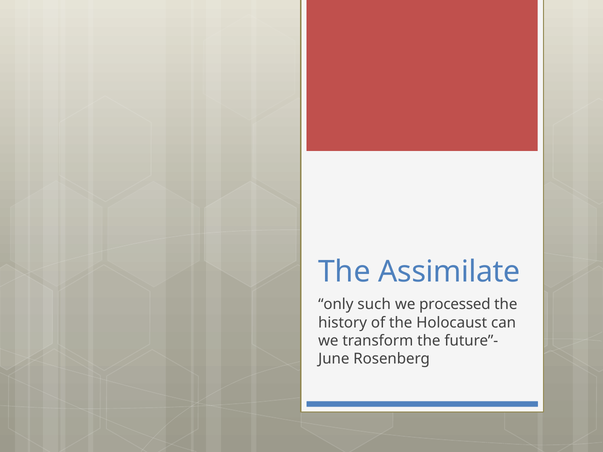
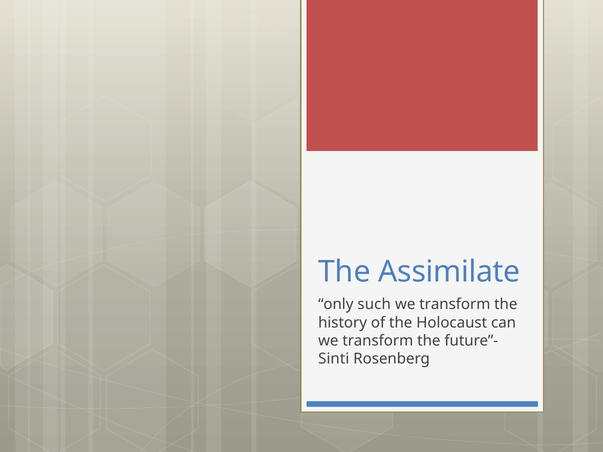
processed at (455, 305): processed -> transform
June: June -> Sinti
